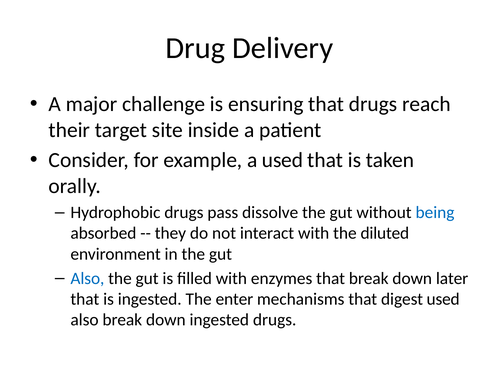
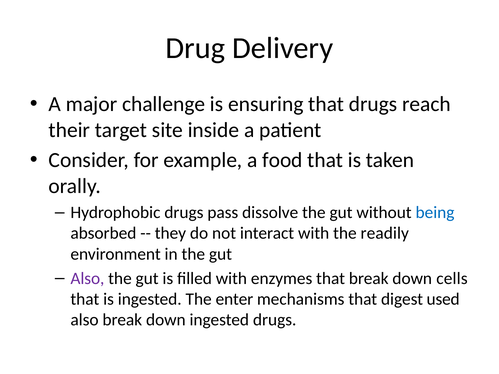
a used: used -> food
diluted: diluted -> readily
Also at (87, 279) colour: blue -> purple
later: later -> cells
